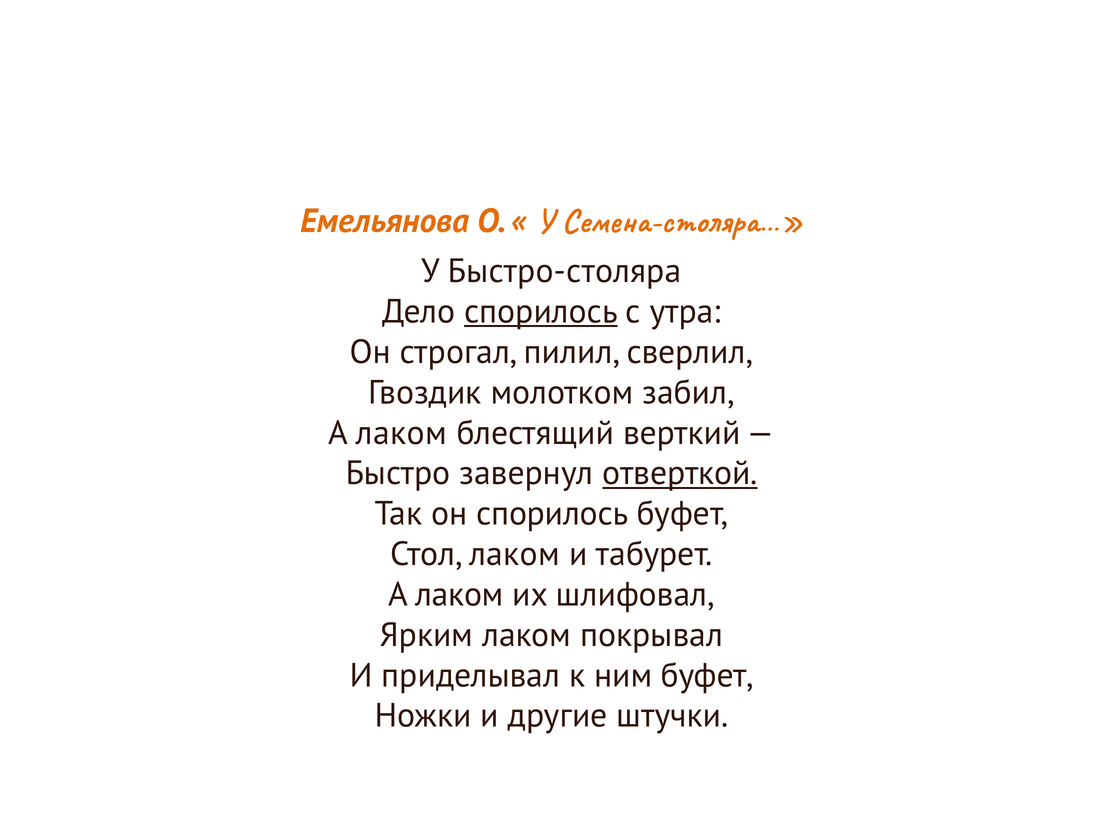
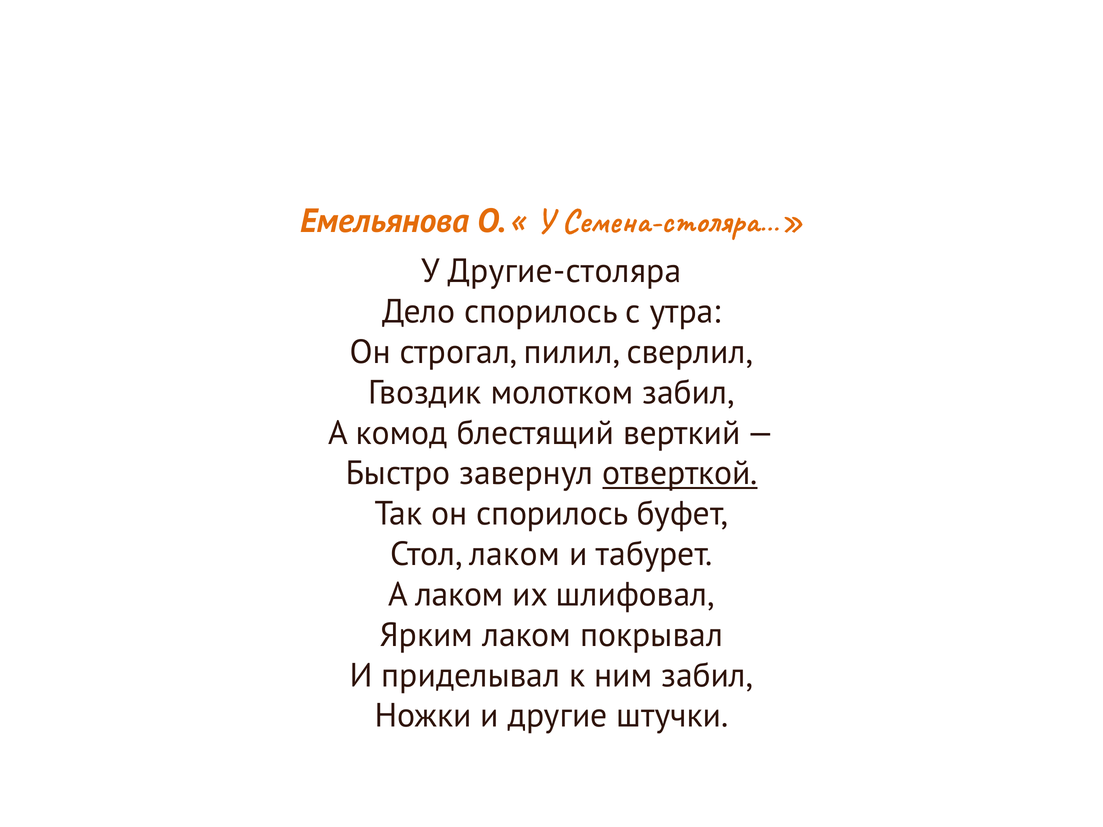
Быстро-столяра: Быстро-столяра -> Другие-столяра
спорилось at (541, 312) underline: present -> none
лаком at (401, 433): лаком -> комод
ним буфет: буфет -> забил
